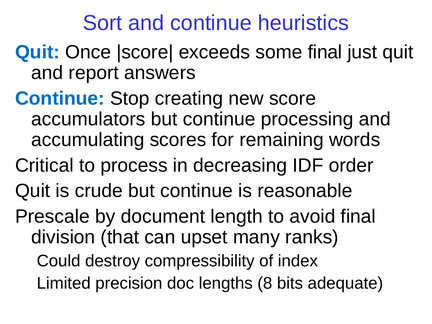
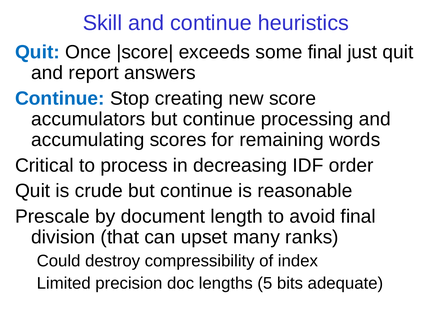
Sort: Sort -> Skill
8: 8 -> 5
